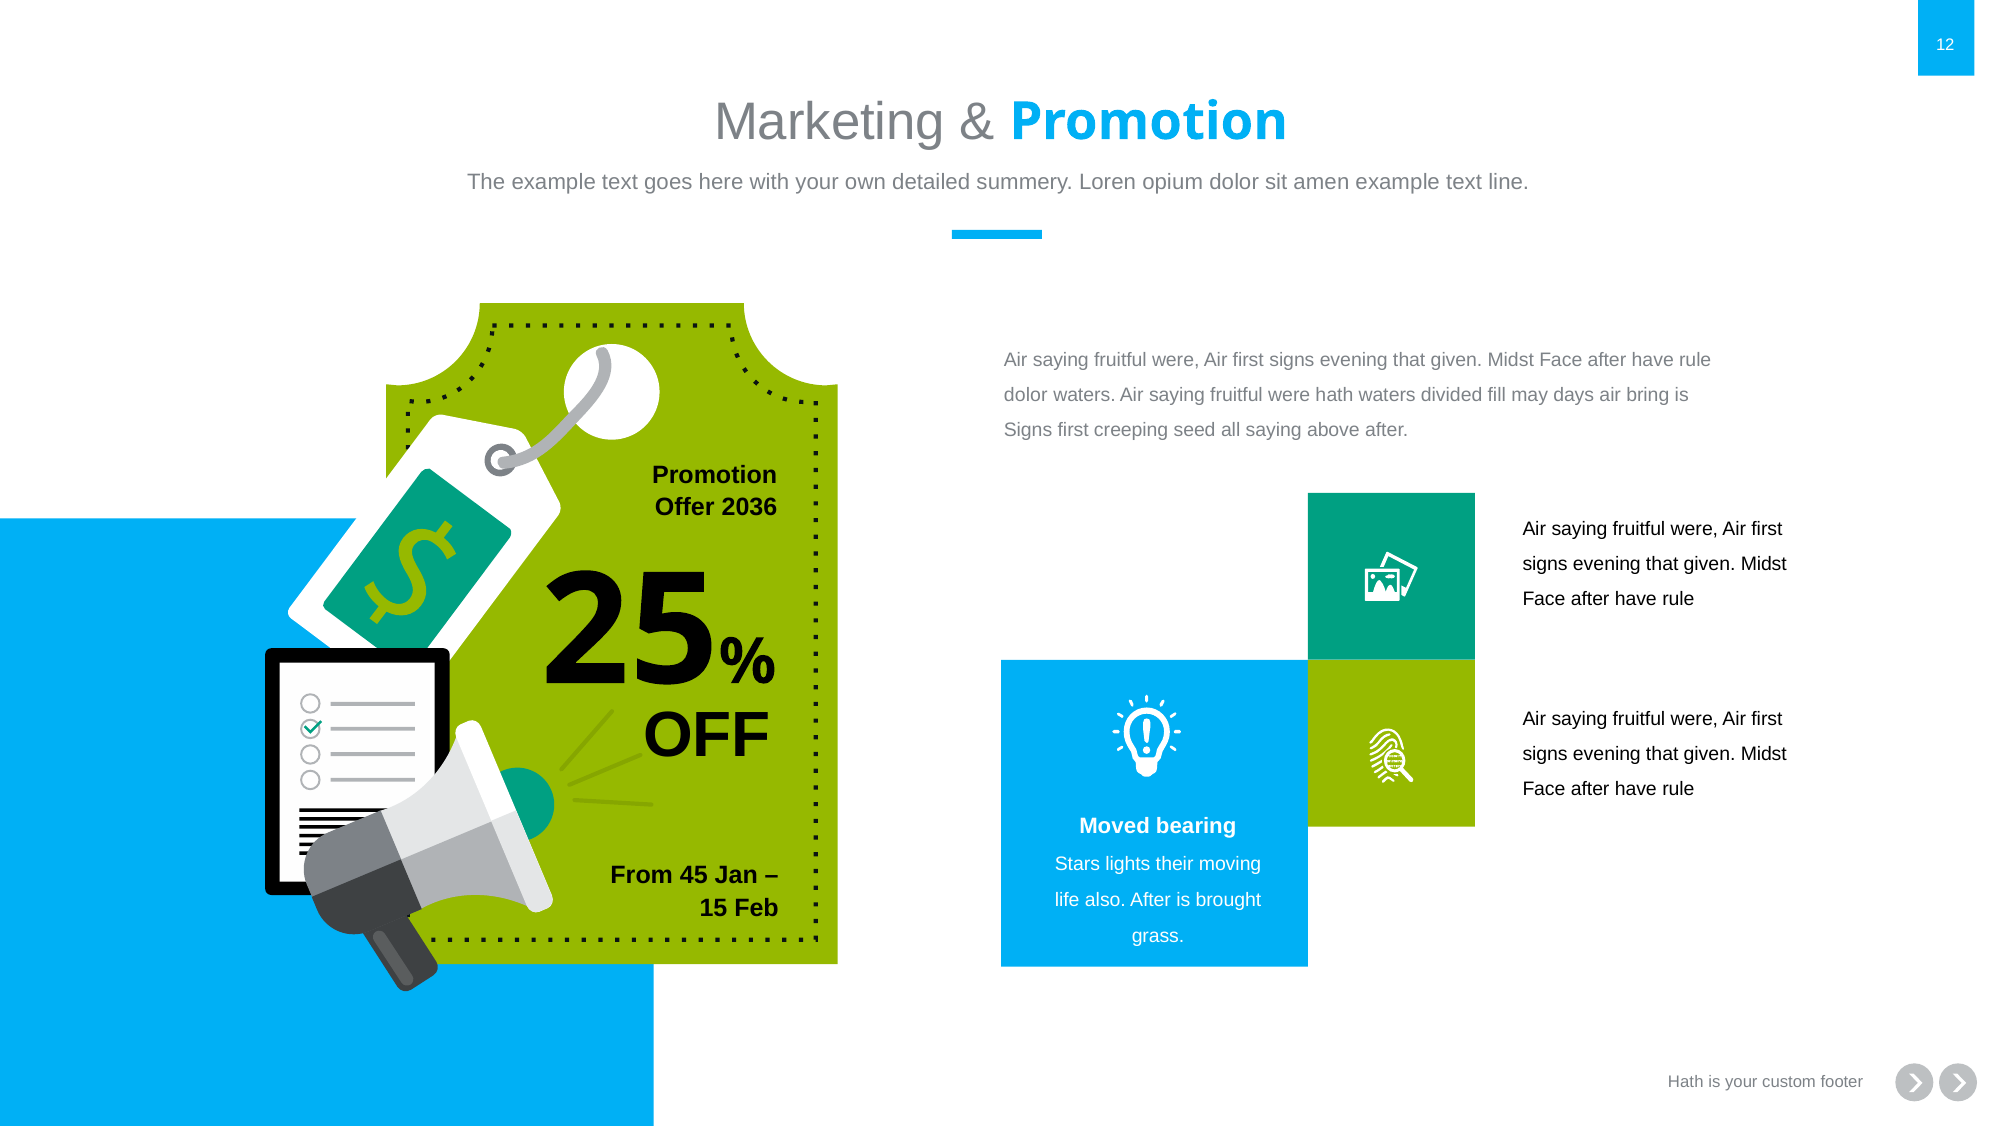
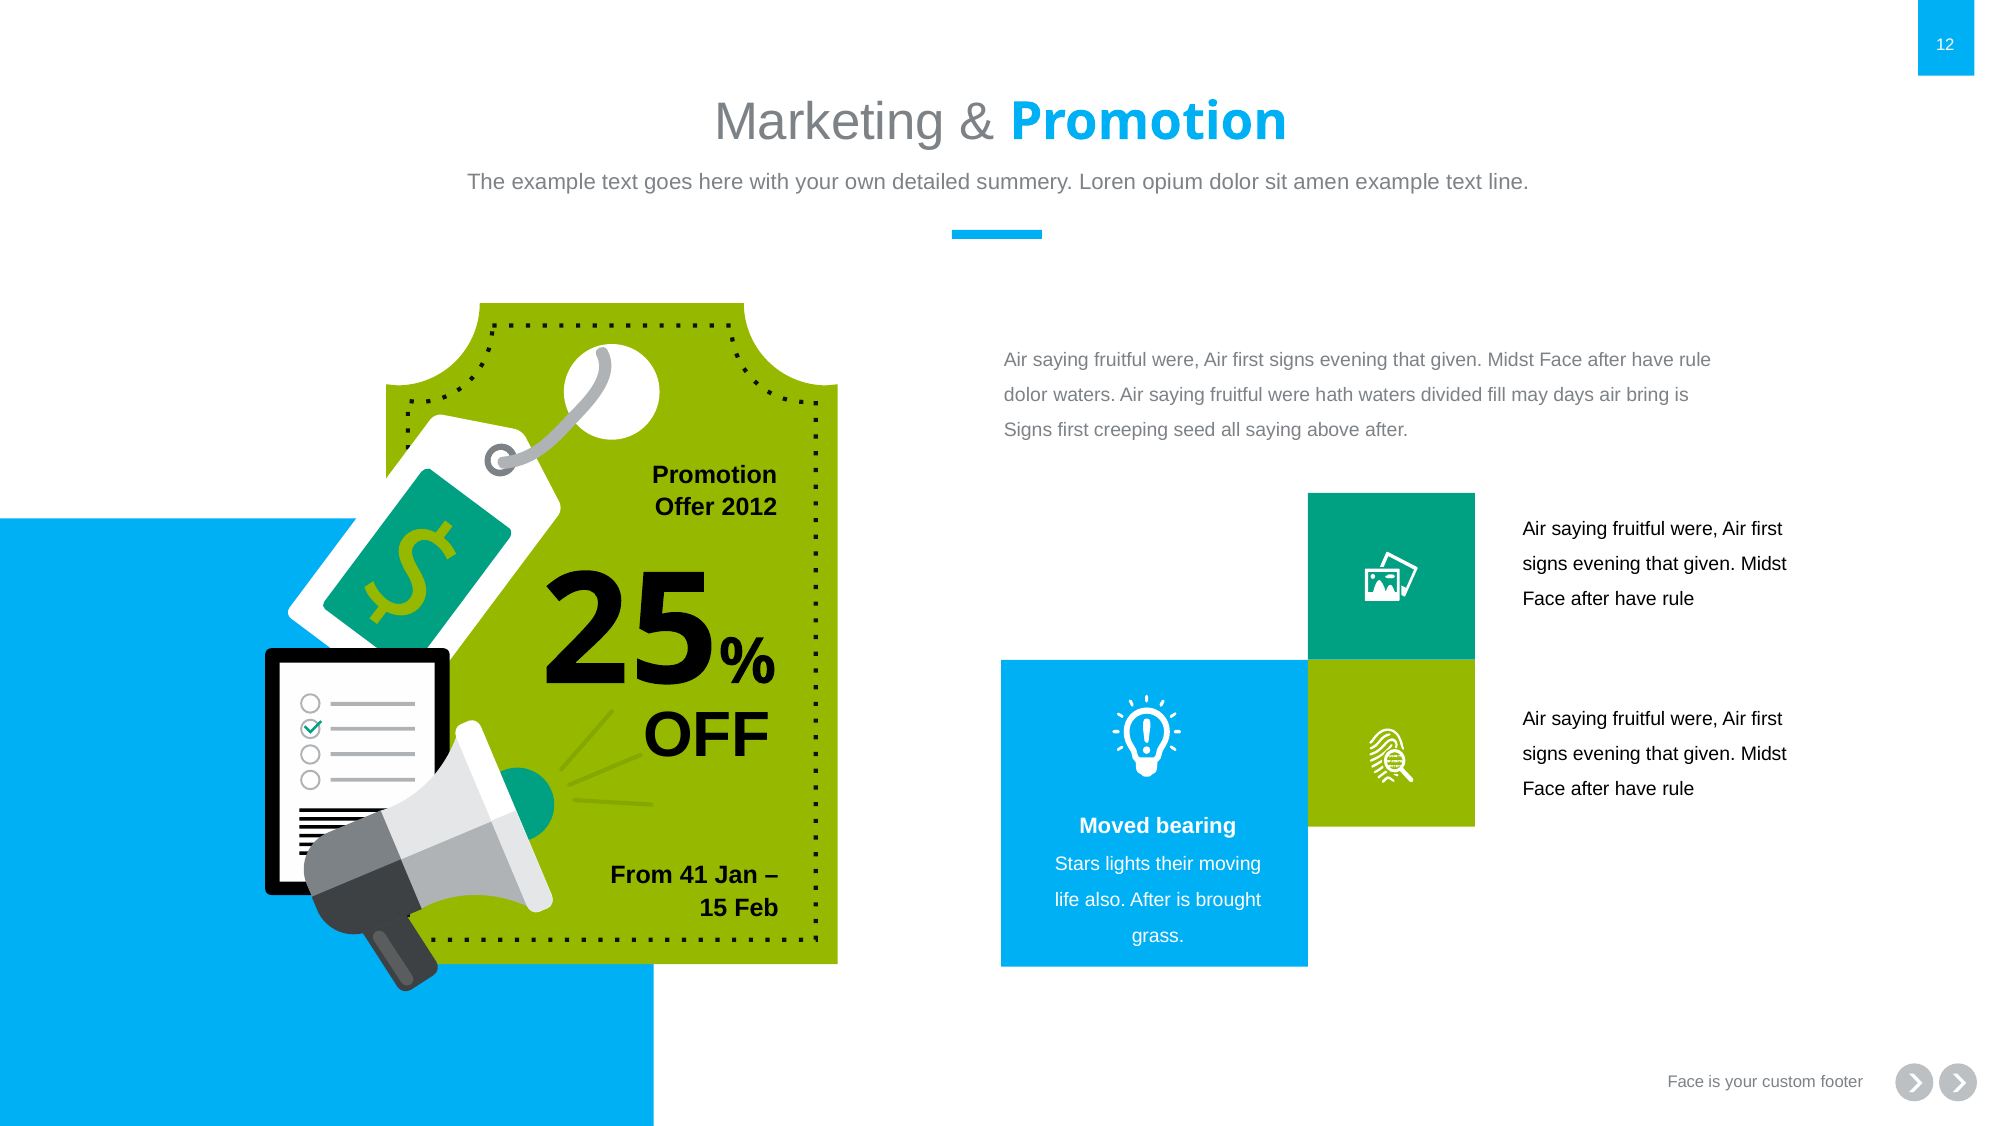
2036: 2036 -> 2012
45: 45 -> 41
Hath at (1686, 1082): Hath -> Face
